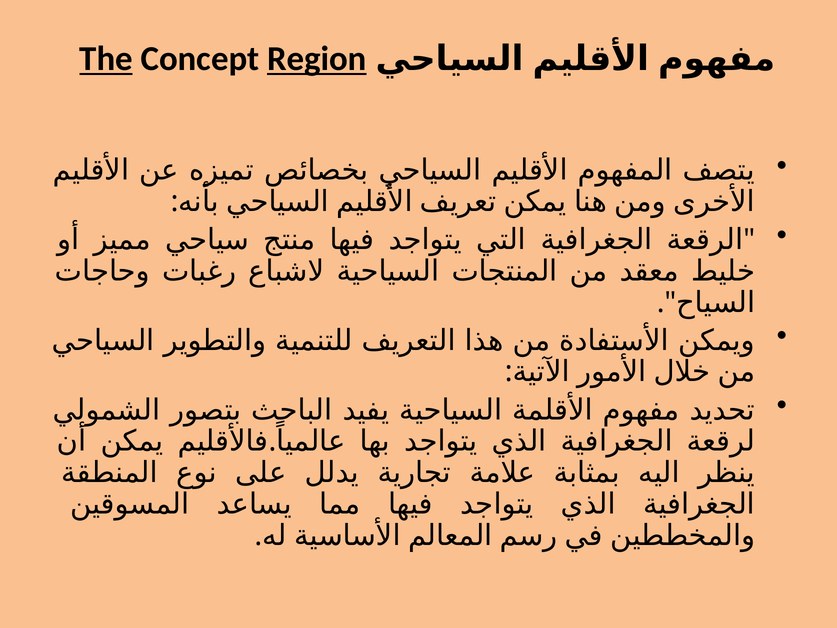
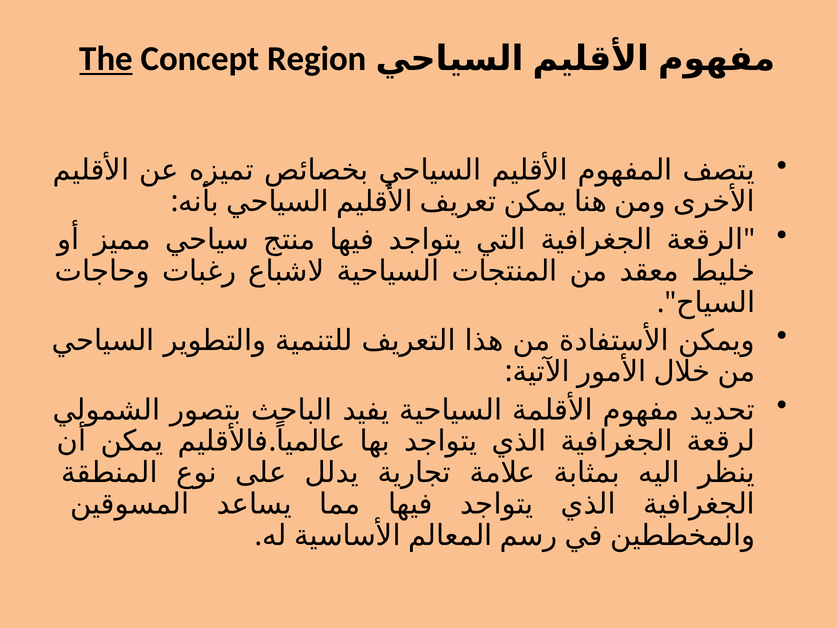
Region underline: present -> none
